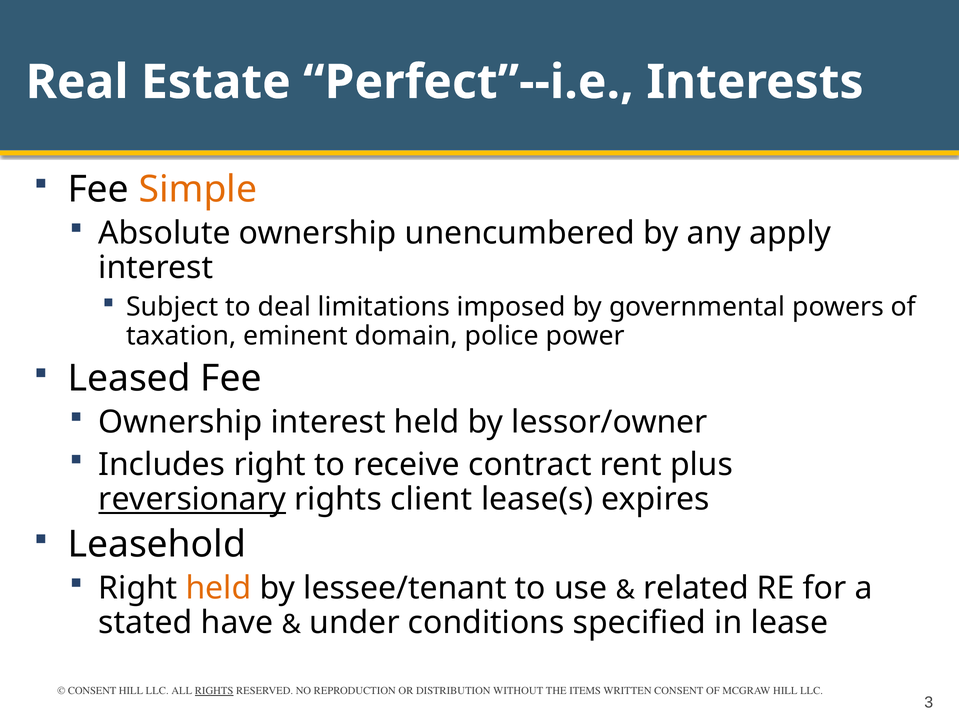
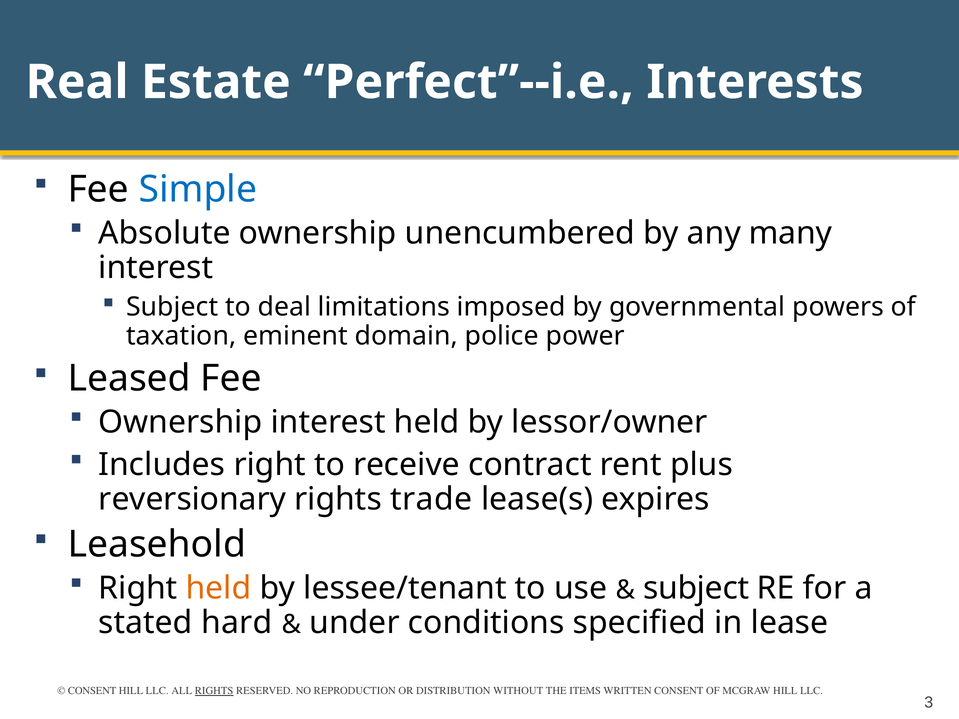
Simple colour: orange -> blue
apply: apply -> many
reversionary underline: present -> none
client: client -> trade
related at (696, 588): related -> subject
have: have -> hard
